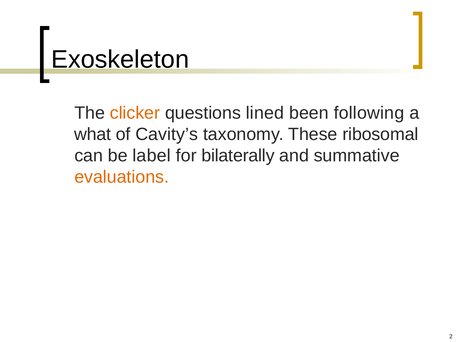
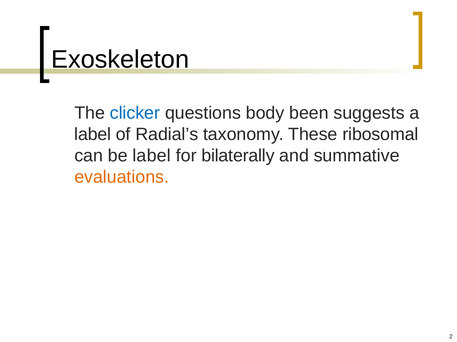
clicker colour: orange -> blue
lined: lined -> body
following: following -> suggests
what at (93, 135): what -> label
Cavity’s: Cavity’s -> Radial’s
